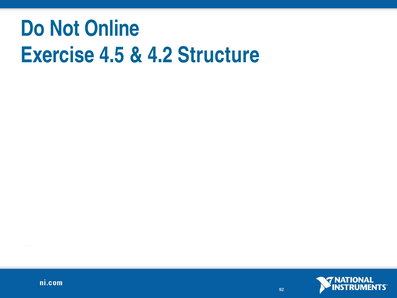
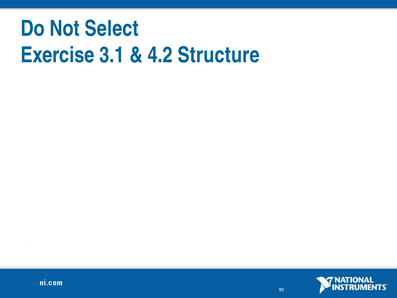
Online: Online -> Select
4.5: 4.5 -> 3.1
